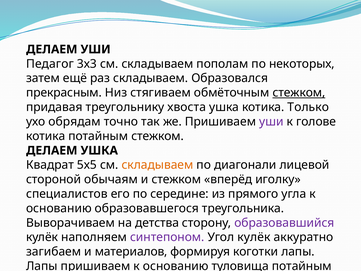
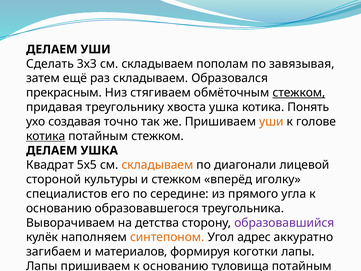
Педагог: Педагог -> Сделать
некоторых: некоторых -> завязывая
Только: Только -> Понять
обрядам: обрядам -> создавая
уши at (271, 122) colour: purple -> orange
котика at (46, 136) underline: none -> present
обычаям: обычаям -> культуры
синтепоном colour: purple -> orange
Угол кулёк: кулёк -> адрес
